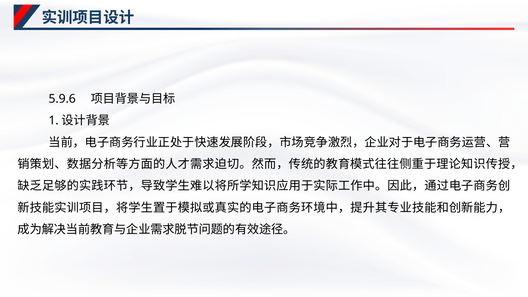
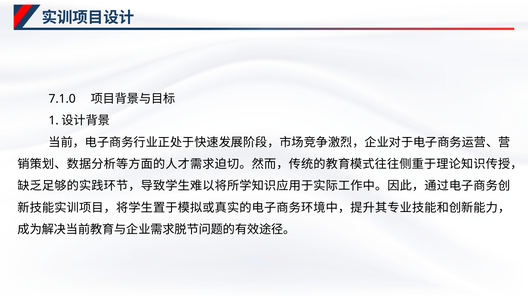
5.9.6: 5.9.6 -> 7.1.0
